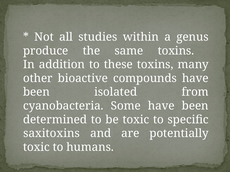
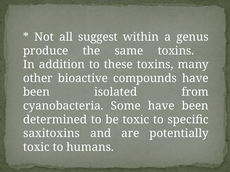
studies: studies -> suggest
